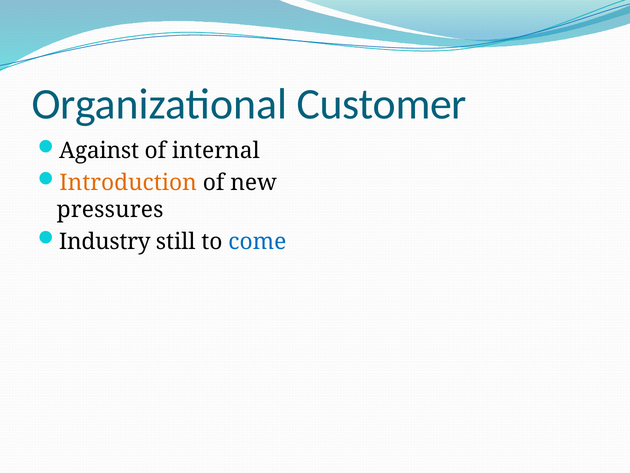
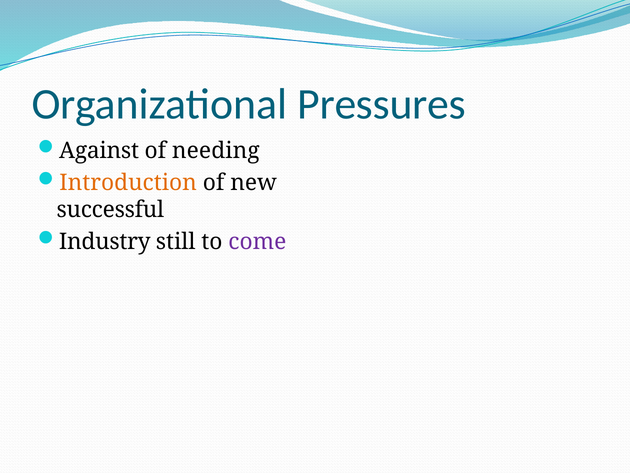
Customer: Customer -> Pressures
internal: internal -> needing
pressures: pressures -> successful
come colour: blue -> purple
